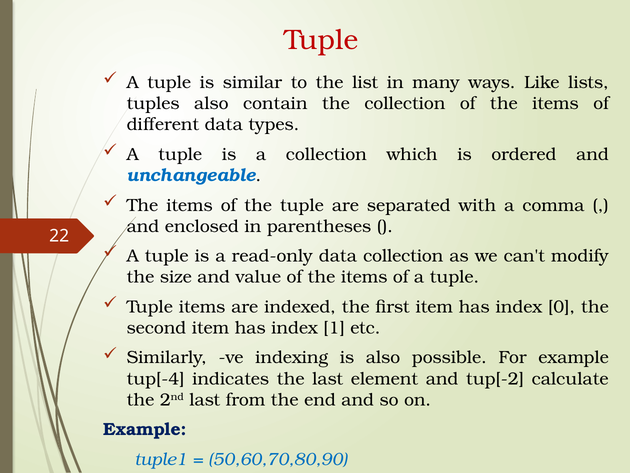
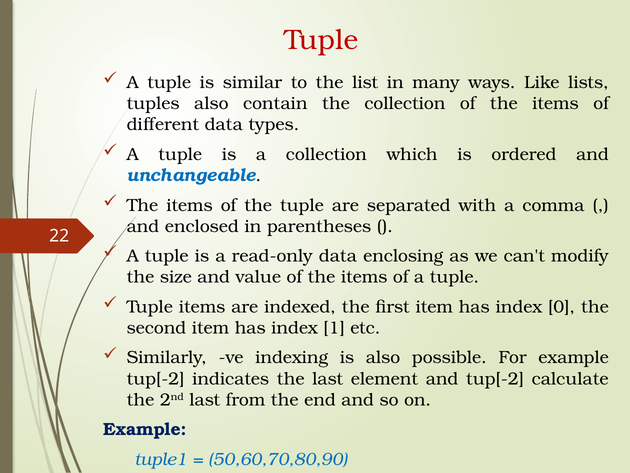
data collection: collection -> enclosing
tup[-4 at (156, 378): tup[-4 -> tup[-2
